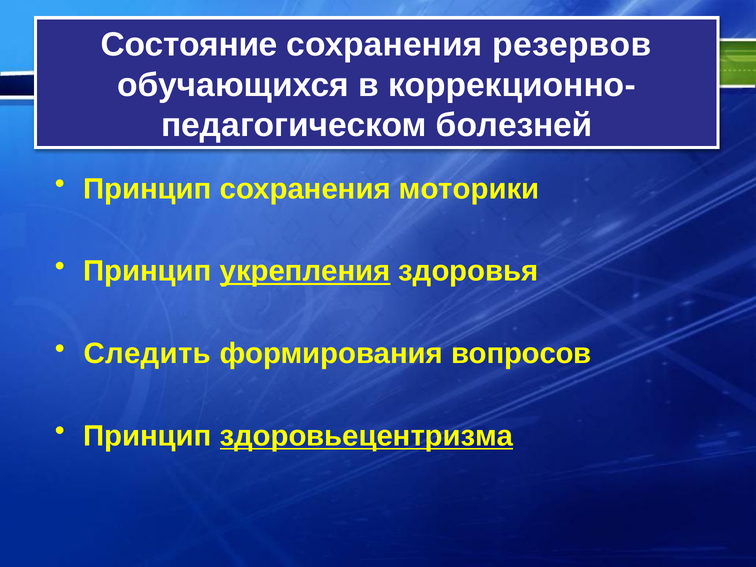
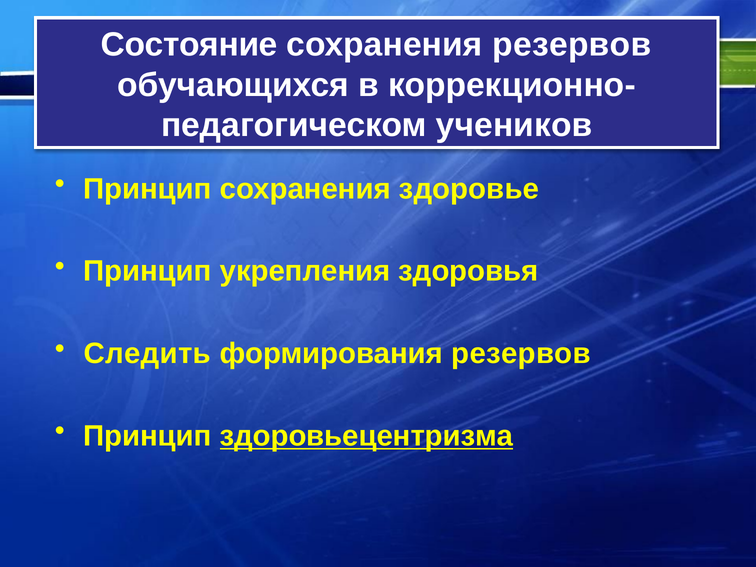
болезней: болезней -> учеников
моторики: моторики -> здоровье
укрепления underline: present -> none
формирования вопросов: вопросов -> резервов
